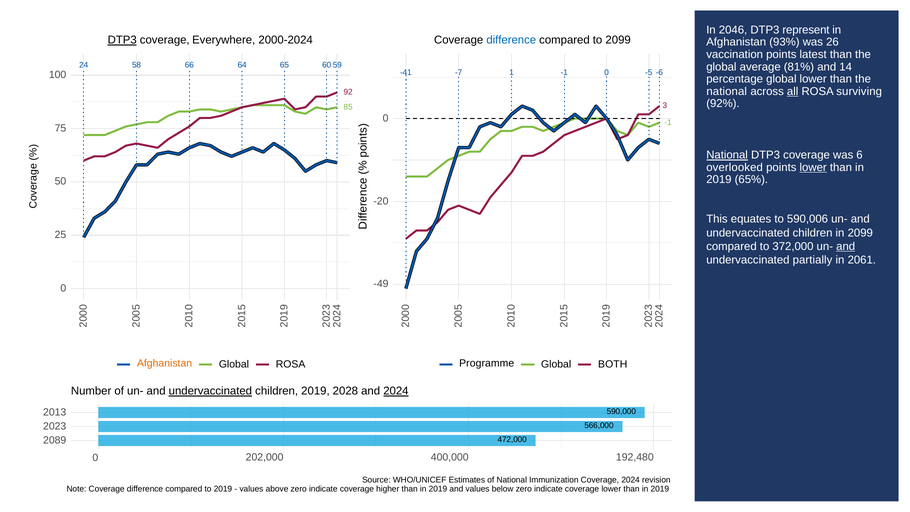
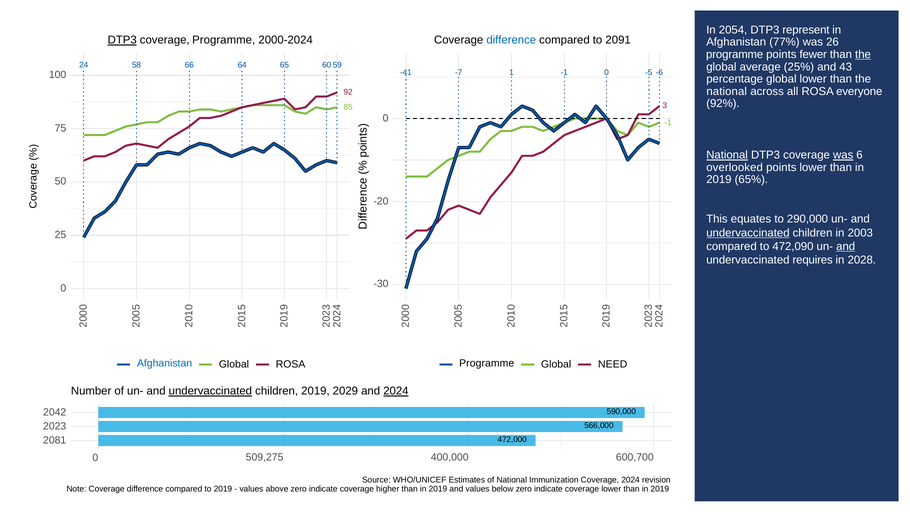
2046: 2046 -> 2054
coverage Everywhere: Everywhere -> Programme
to 2099: 2099 -> 2091
93%: 93% -> 77%
vaccination at (735, 54): vaccination -> programme
latest: latest -> fewer
the at (863, 54) underline: none -> present
81%: 81% -> 25%
14: 14 -> 43
all underline: present -> none
surviving: surviving -> everyone
was at (843, 155) underline: none -> present
lower at (813, 167) underline: present -> none
590,006: 590,006 -> 290,000
undervaccinated at (748, 233) underline: none -> present
in 2099: 2099 -> 2003
372,000: 372,000 -> 472,090
partially: partially -> requires
2061: 2061 -> 2028
-49: -49 -> -30
Afghanistan at (165, 363) colour: orange -> blue
BOTH: BOTH -> NEED
2028: 2028 -> 2029
2013: 2013 -> 2042
2089: 2089 -> 2081
202,000: 202,000 -> 509,275
192,480: 192,480 -> 600,700
